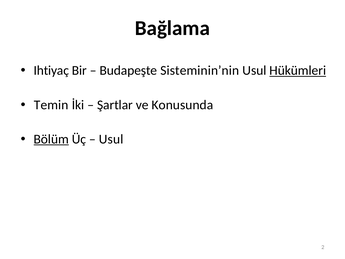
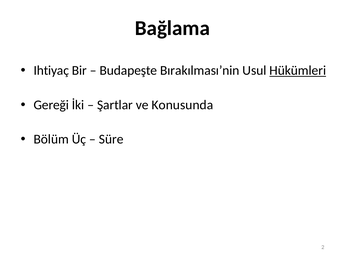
Sisteminin’nin: Sisteminin’nin -> Bırakılması’nin
Temin: Temin -> Gereği
Bölüm underline: present -> none
Usul at (111, 139): Usul -> Süre
